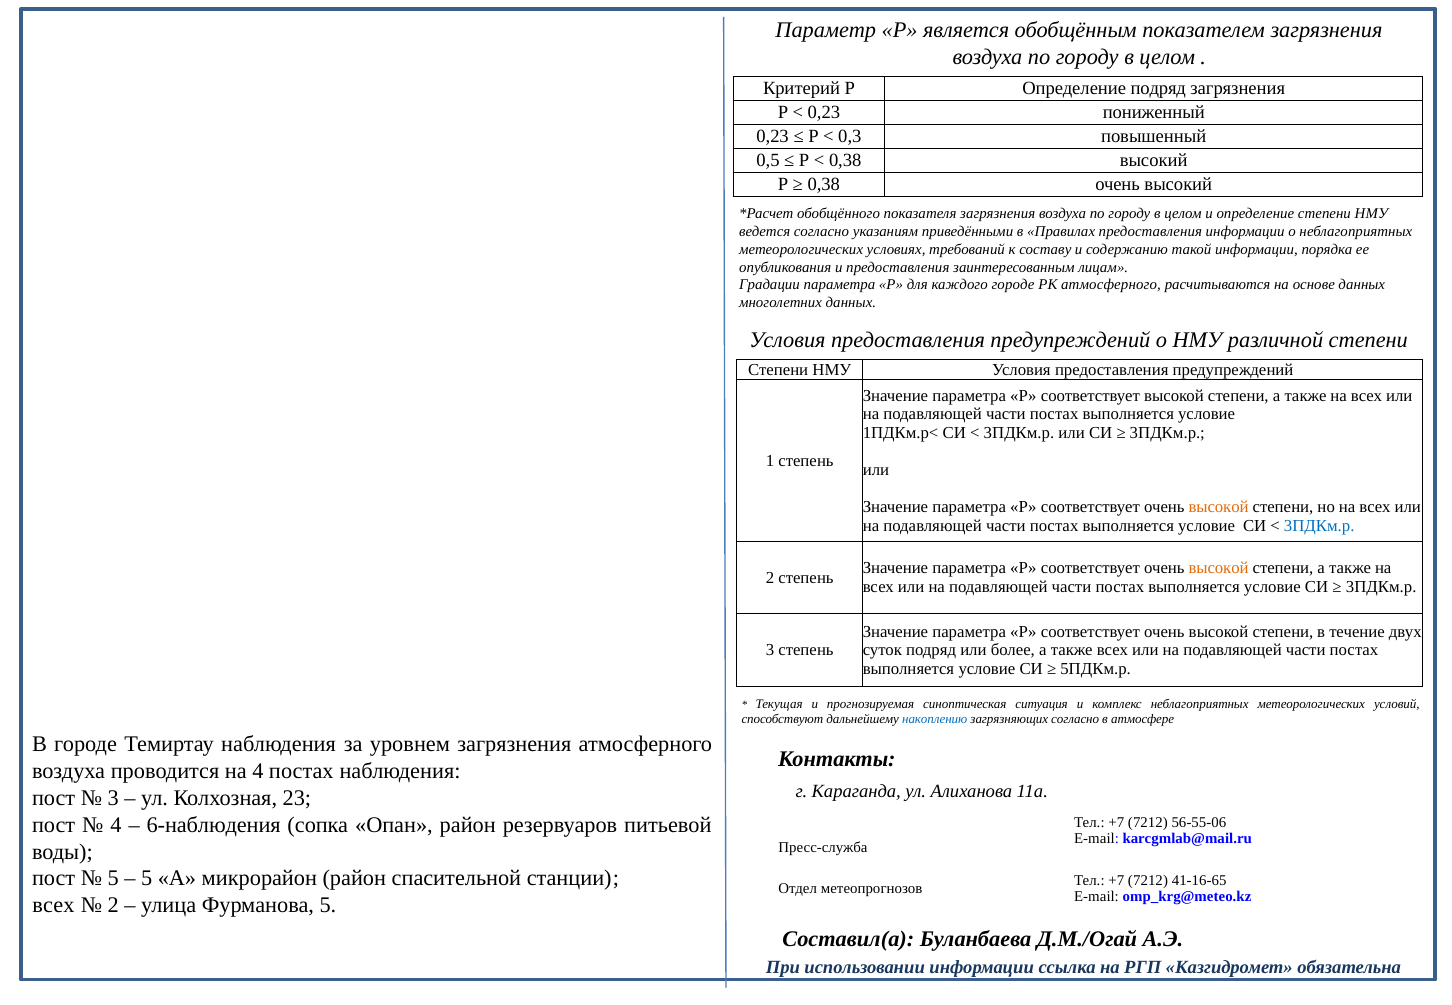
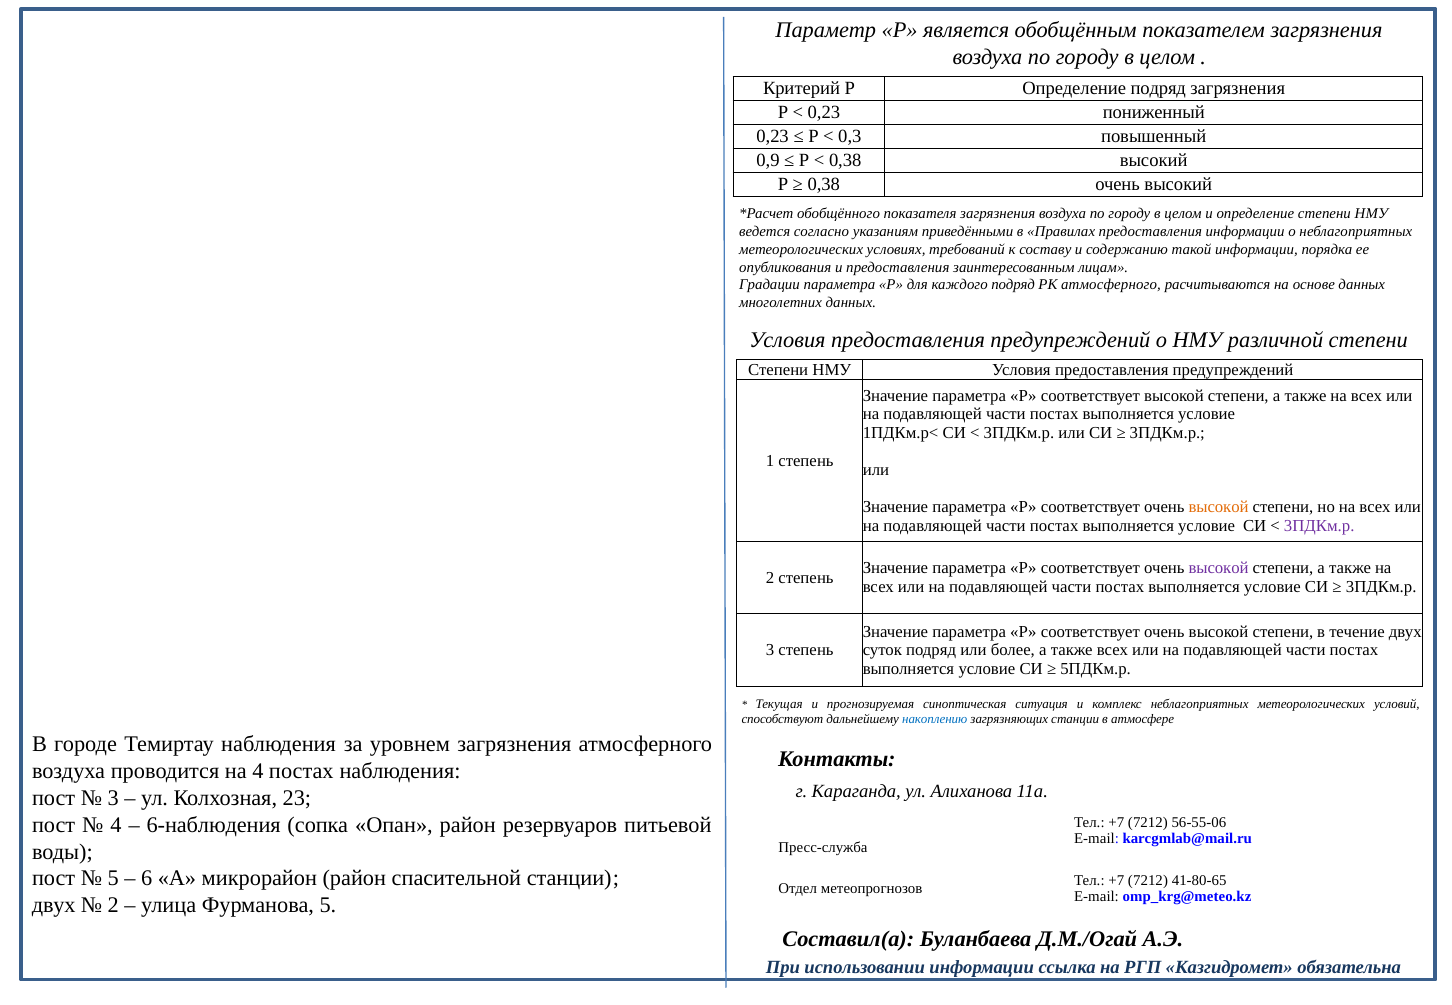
0,5: 0,5 -> 0,9
каждого городе: городе -> подряд
3ПДКм.р at (1319, 526) colour: blue -> purple
высокой at (1219, 568) colour: orange -> purple
загрязняющих согласно: согласно -> станции
5 at (147, 879): 5 -> 6
41-16-65: 41-16-65 -> 41-80-65
всех at (54, 906): всех -> двух
